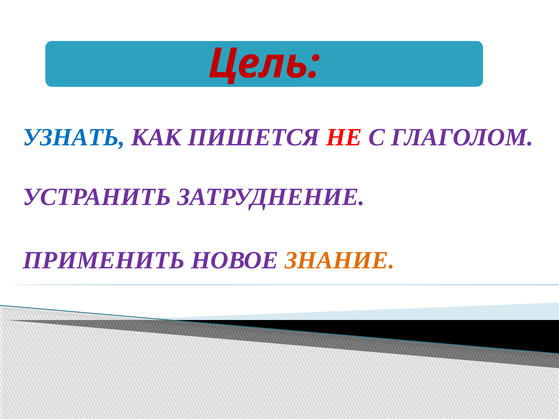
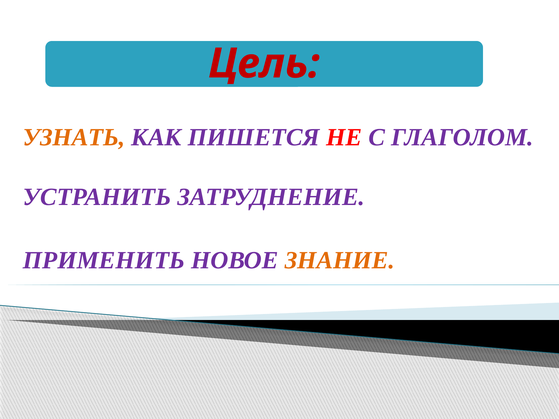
УЗНАТЬ colour: blue -> orange
